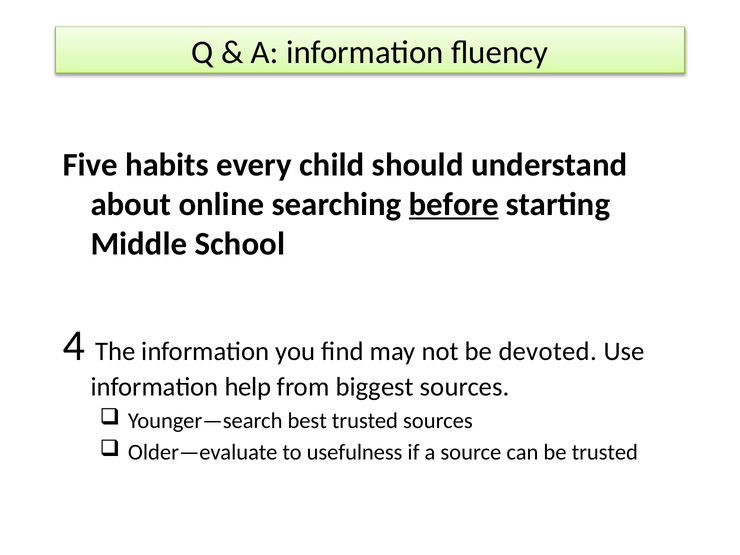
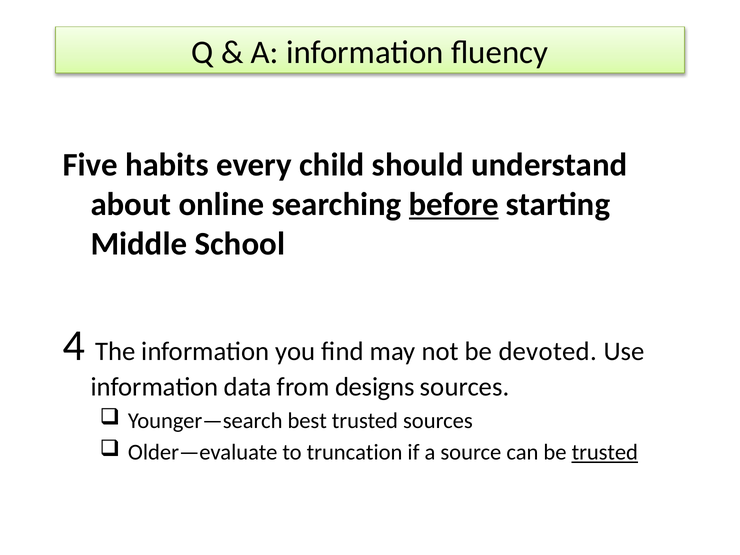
help: help -> data
biggest: biggest -> designs
usefulness: usefulness -> truncation
trusted at (605, 453) underline: none -> present
